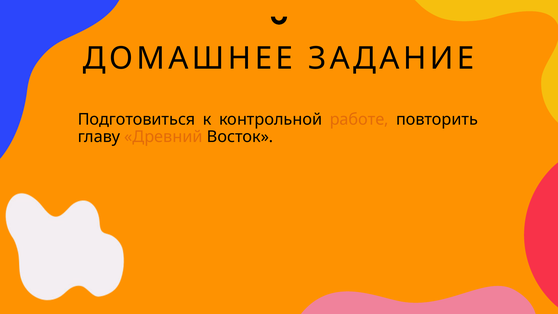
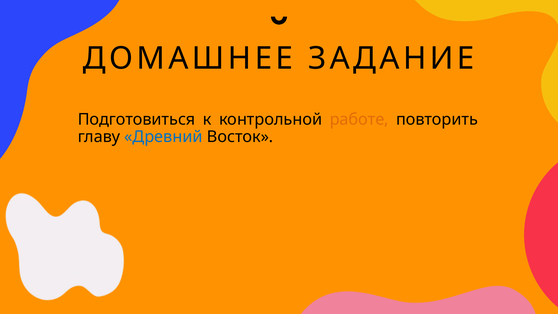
Древний colour: orange -> blue
